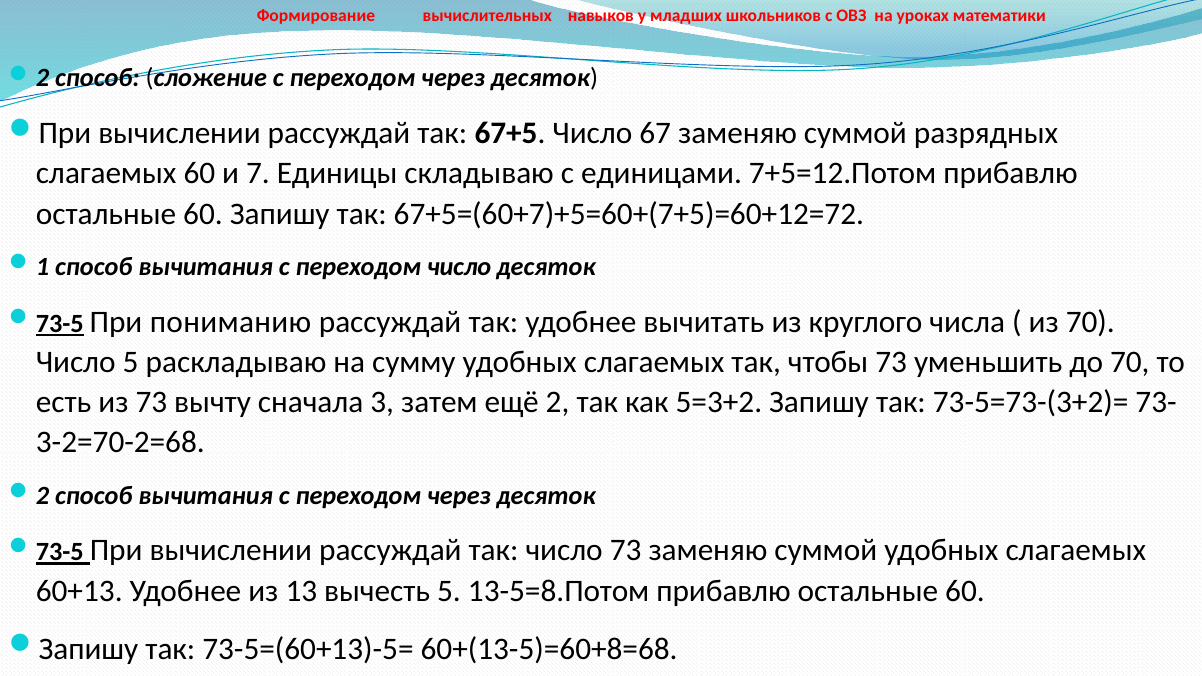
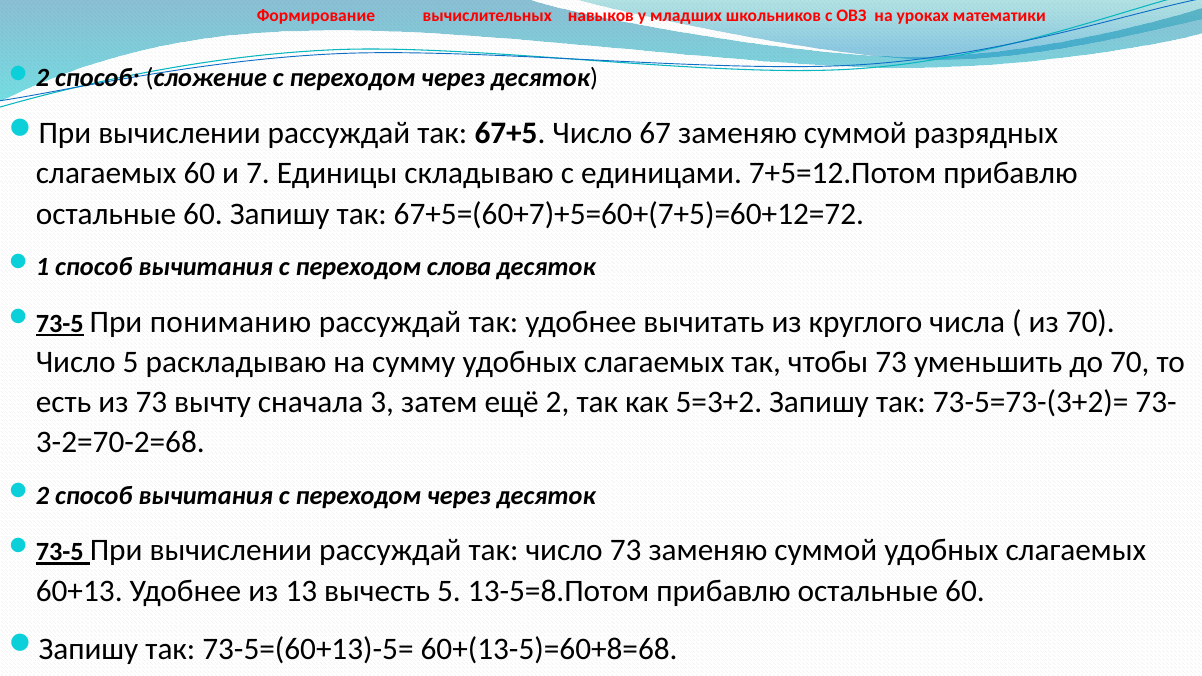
переходом число: число -> слова
